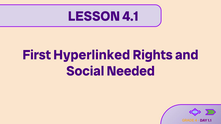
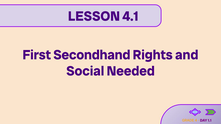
Hyperlinked: Hyperlinked -> Secondhand
